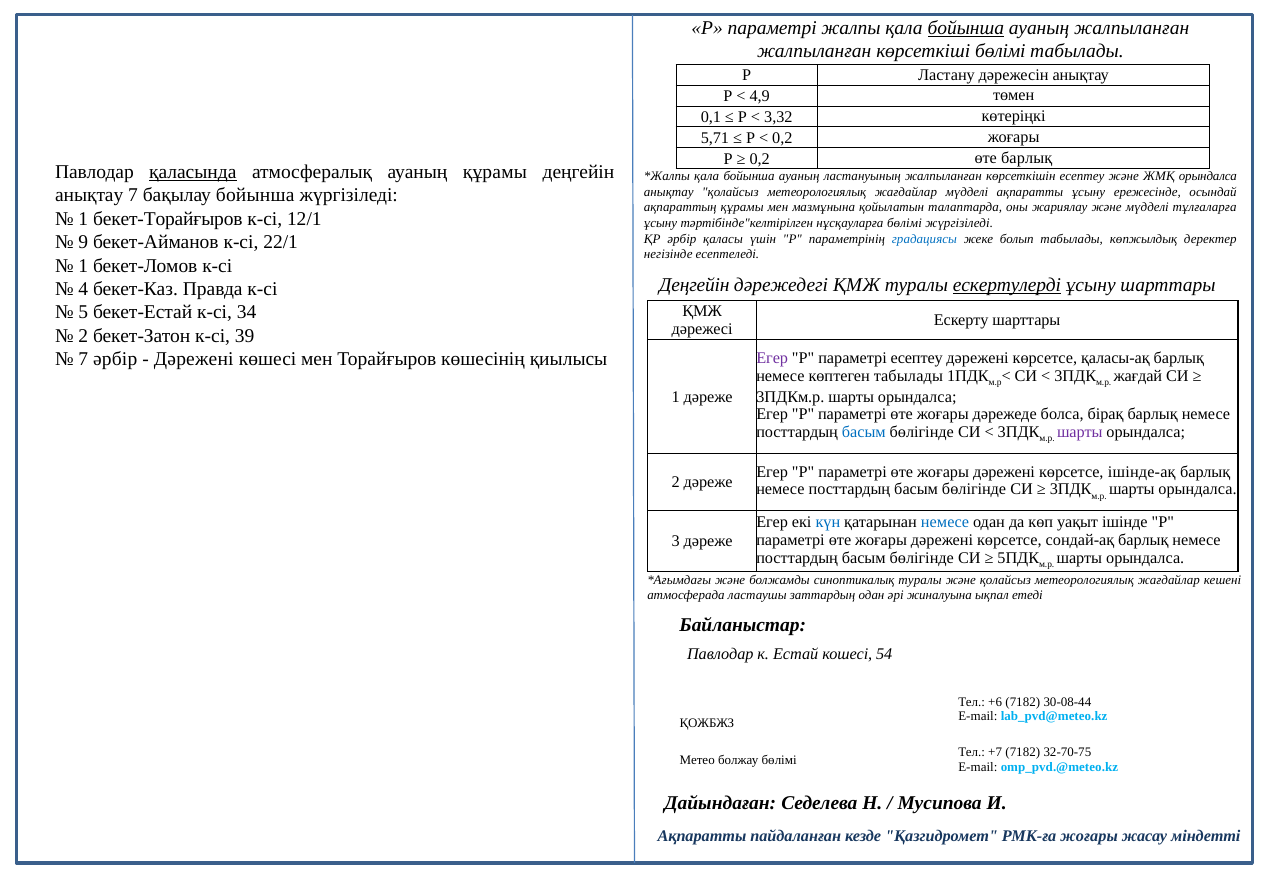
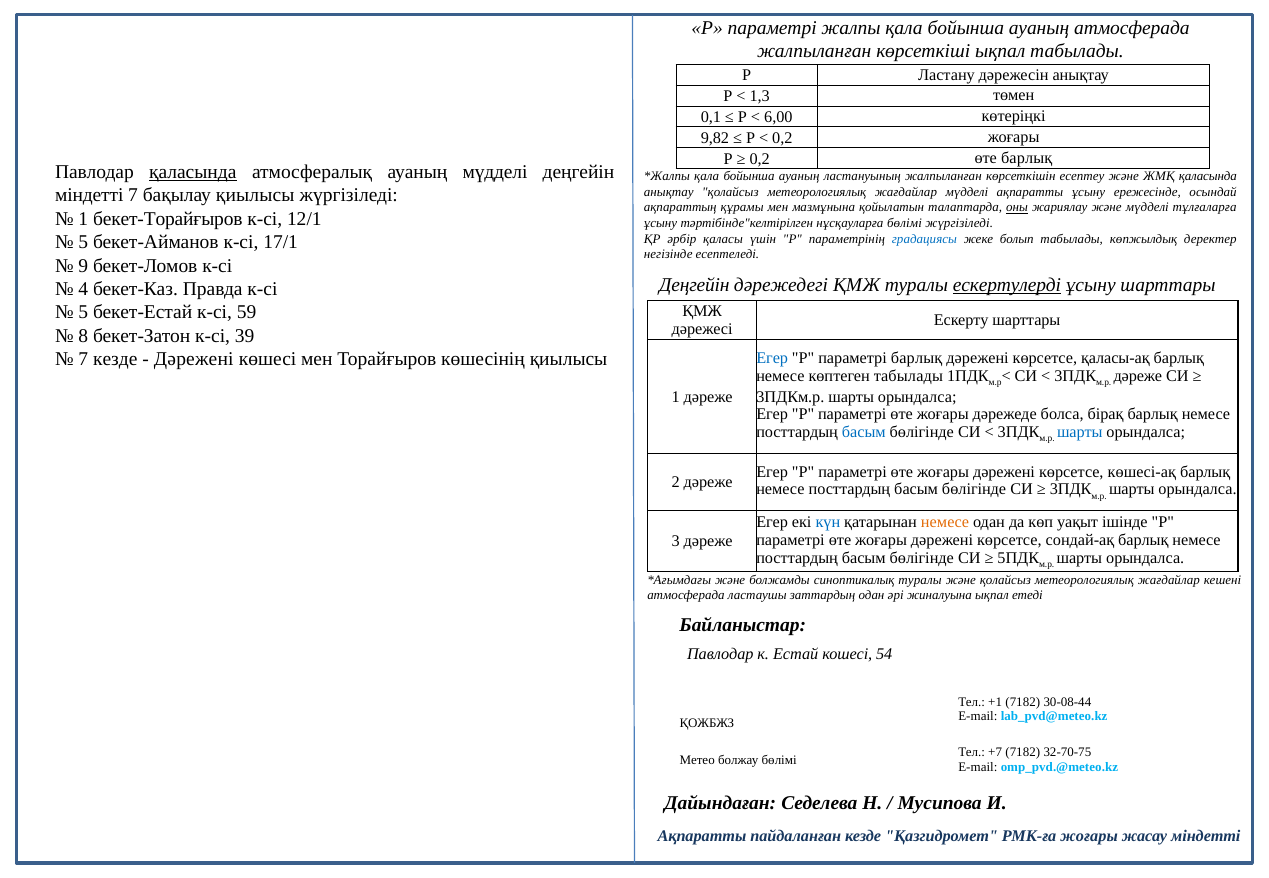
бойынша at (966, 28) underline: present -> none
ауаның жалпыланған: жалпыланған -> атмосферада
көрсеткіші бөлімі: бөлімі -> ықпал
4,9: 4,9 -> 1,3
3,32: 3,32 -> 6,00
5,71: 5,71 -> 9,82
ауаның құрамы: құрамы -> мүдделі
ЖМҚ орындалса: орындалса -> қаласында
анықтау at (89, 196): анықтау -> міндетті
бақылау бойынша: бойынша -> қиылысы
оны underline: none -> present
9 at (83, 242): 9 -> 5
22/1: 22/1 -> 17/1
1 at (83, 266): 1 -> 9
34: 34 -> 59
2 at (83, 336): 2 -> 8
7 әрбір: әрбір -> кезде
Егер at (772, 358) colour: purple -> blue
параметрі есептеу: есептеу -> барлық
жағдай at (1138, 376): жағдай -> дәреже
шарты at (1080, 433) colour: purple -> blue
ішінде-ақ: ішінде-ақ -> көшесі-ақ
немесе at (945, 522) colour: blue -> orange
+6: +6 -> +1
